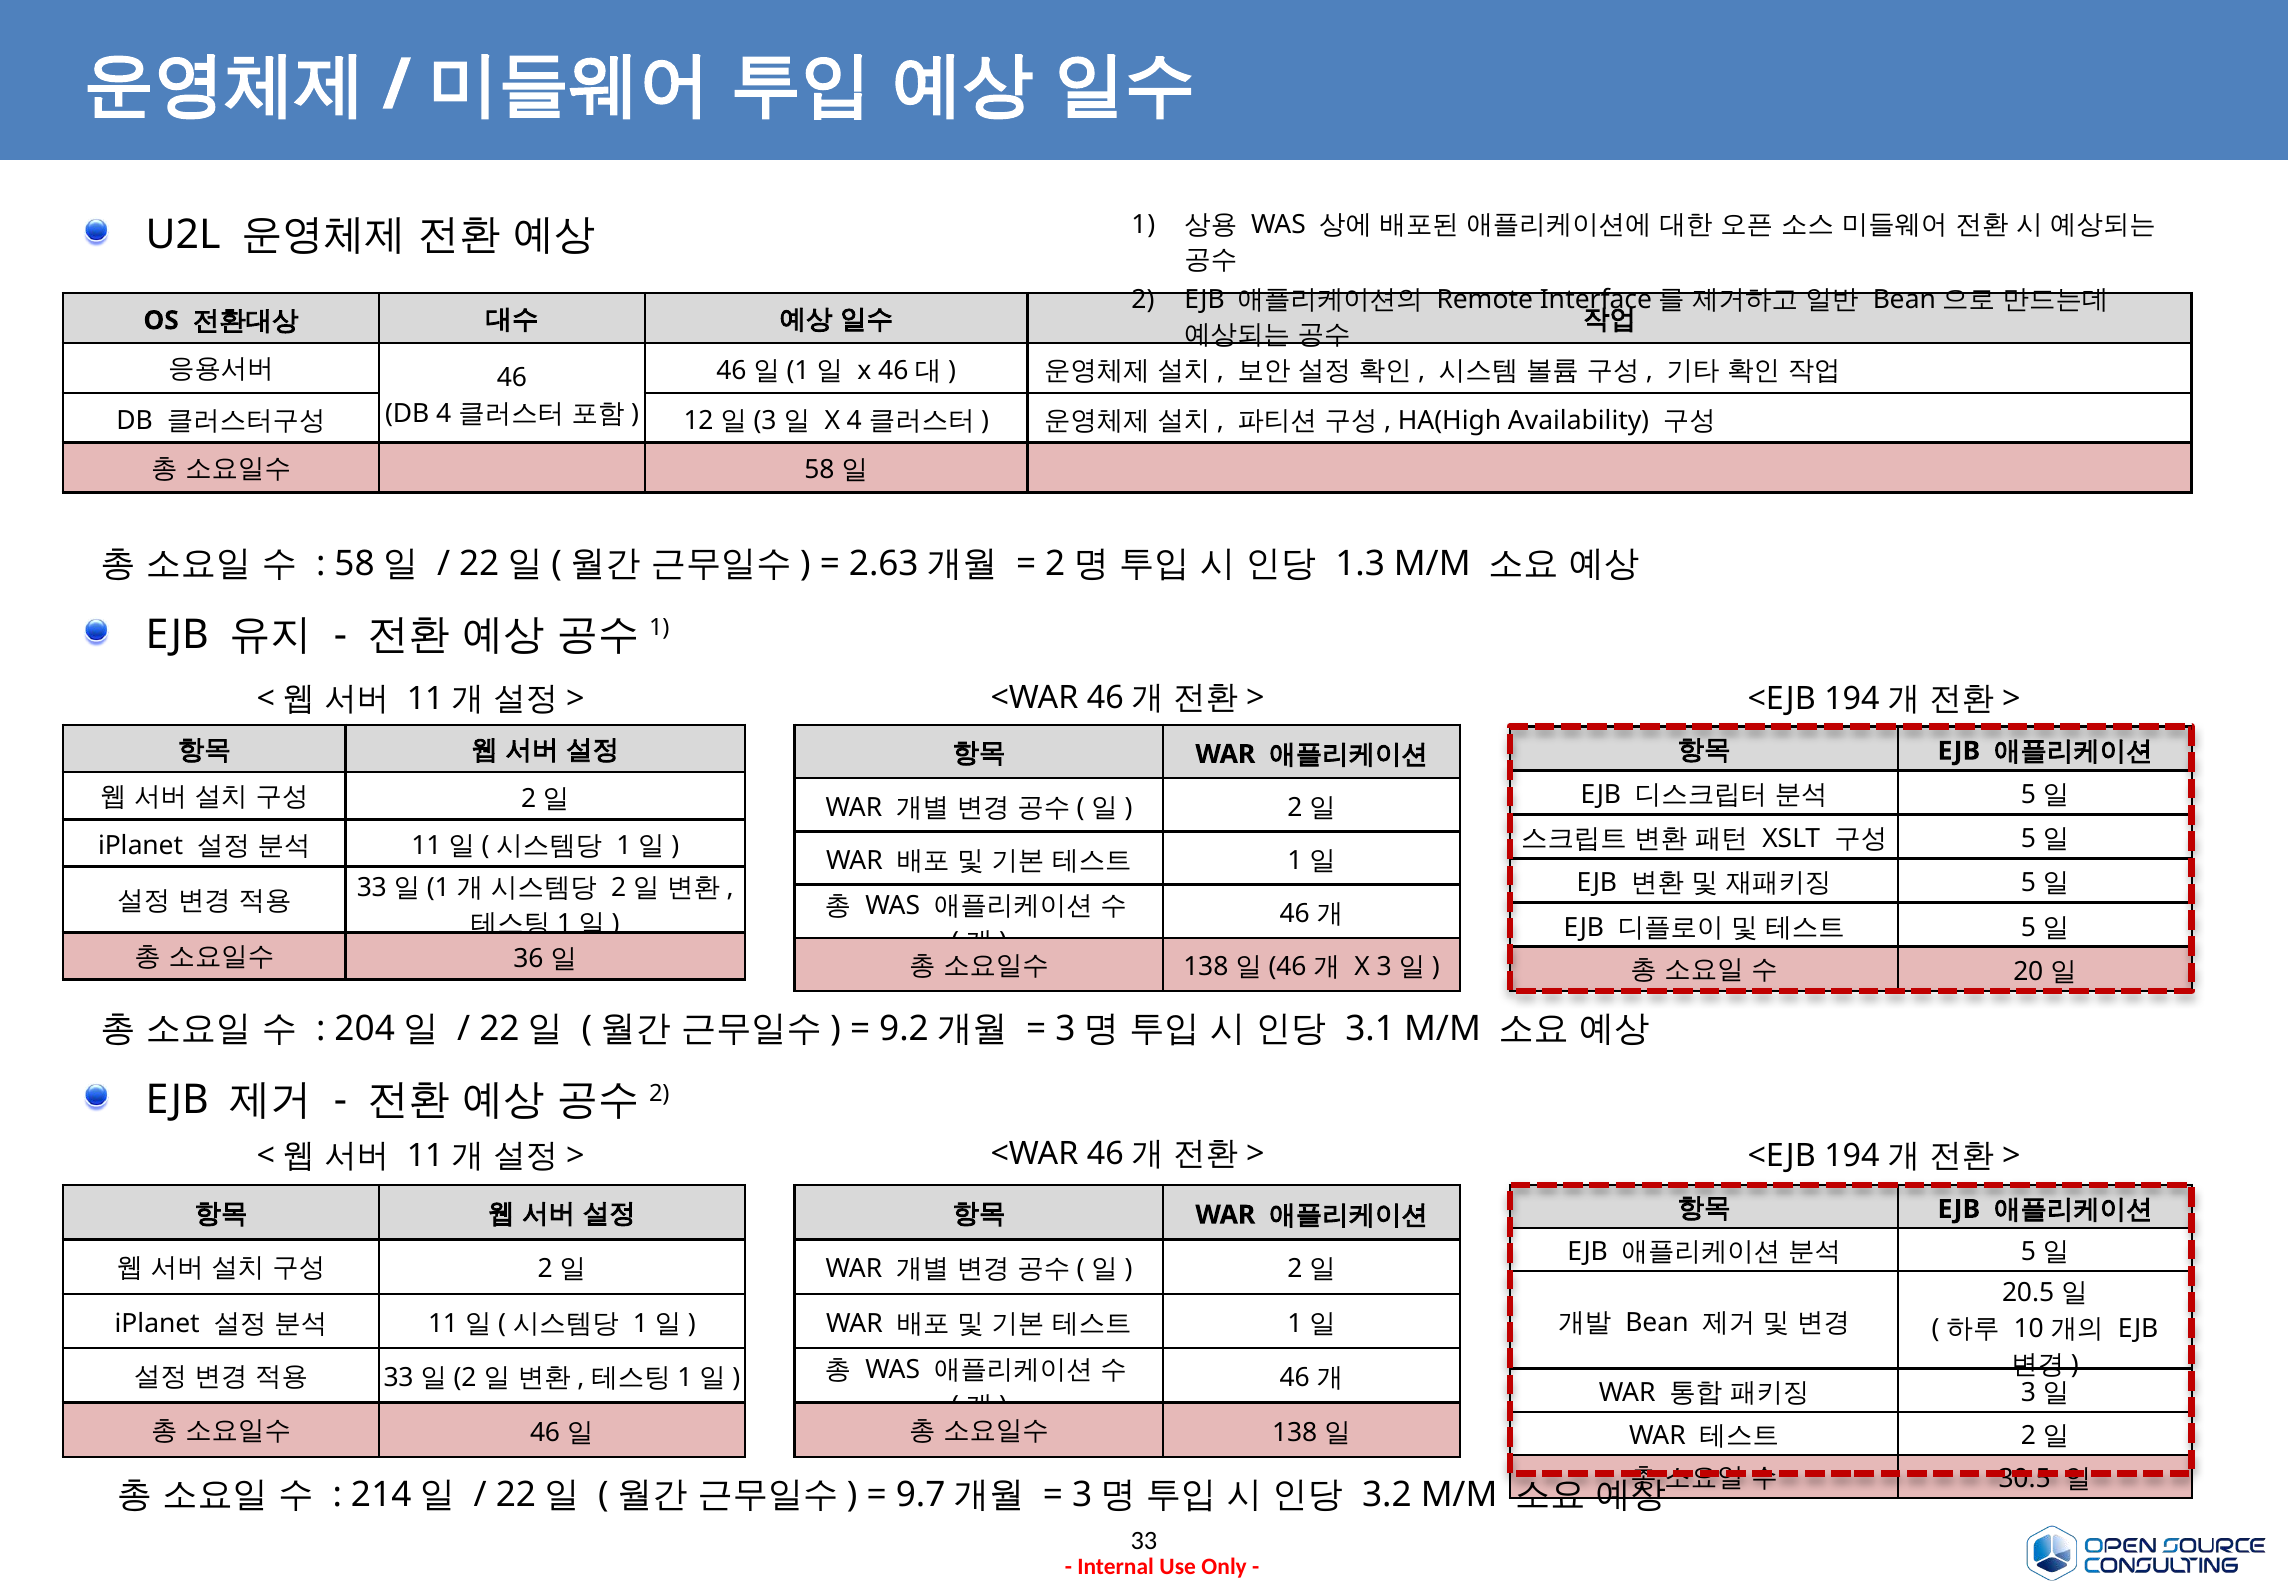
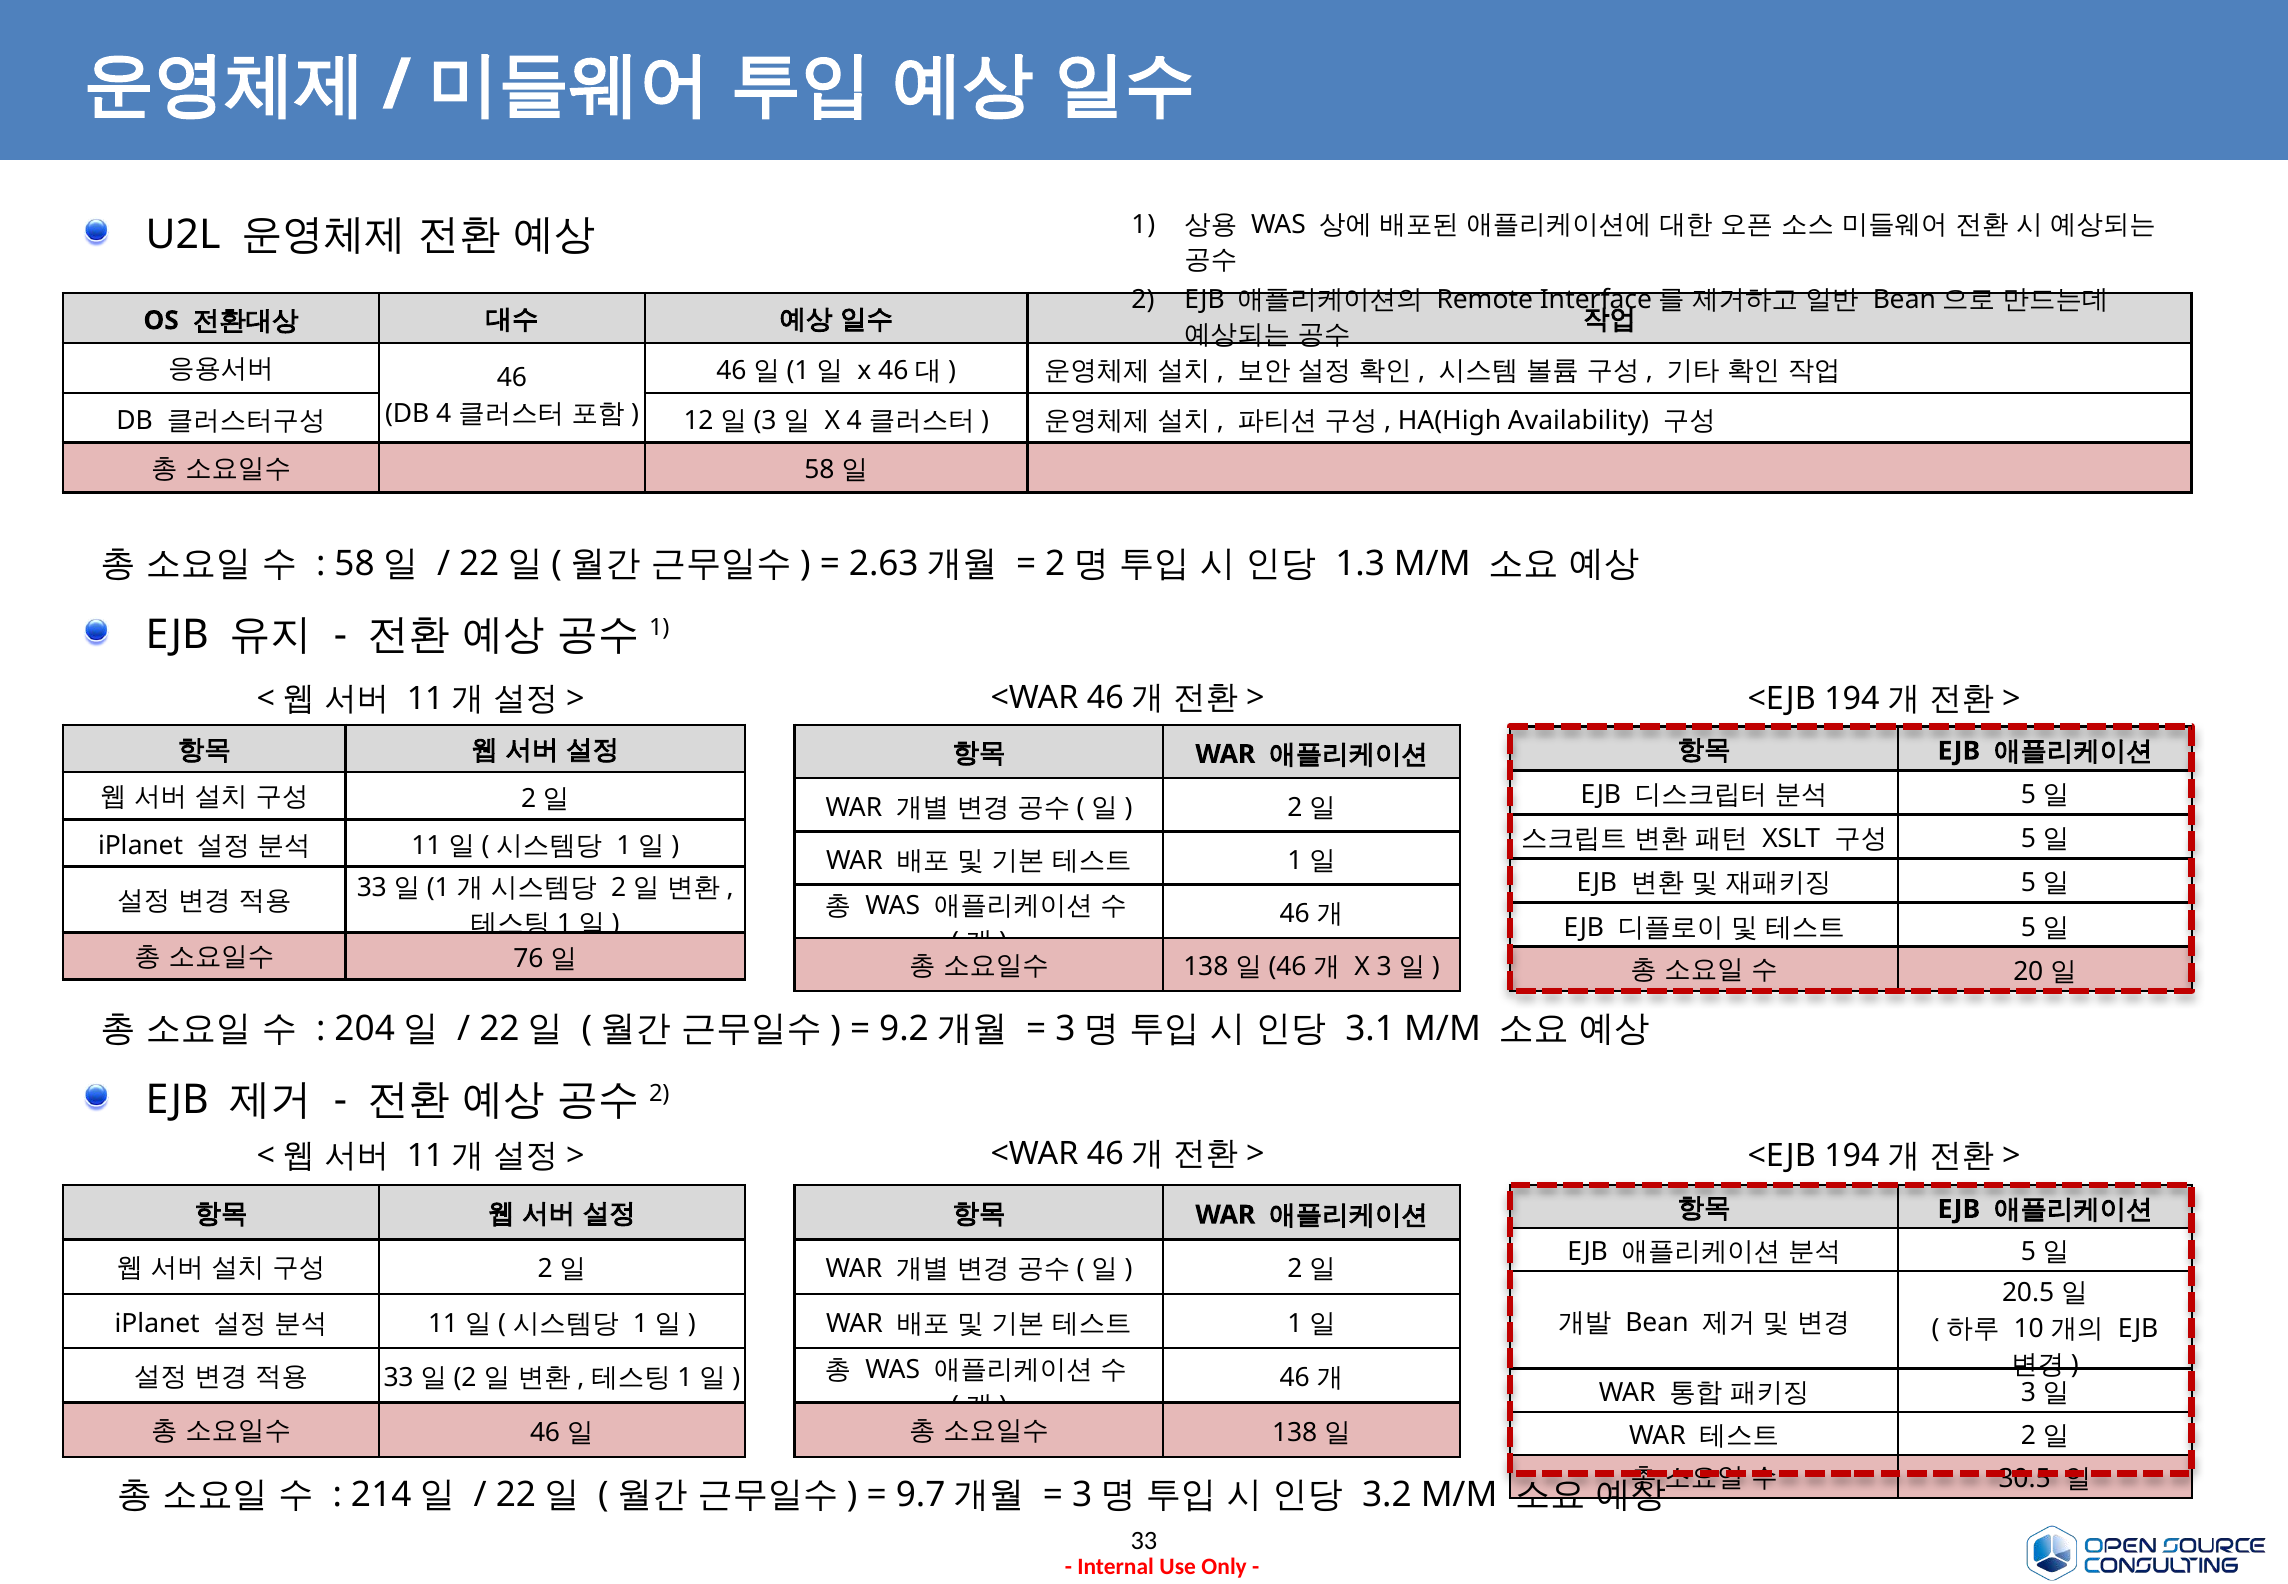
36: 36 -> 76
